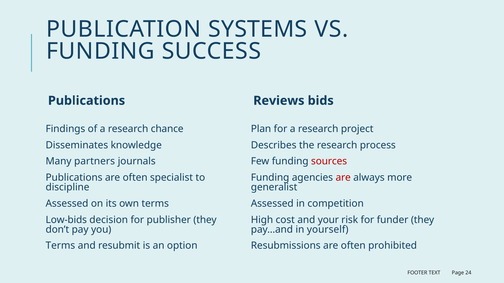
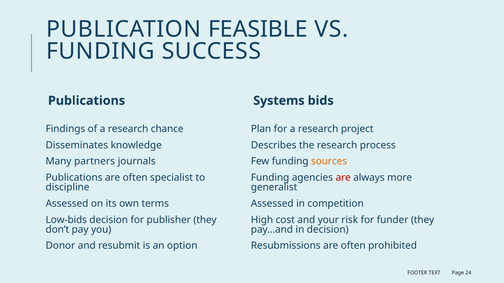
SYSTEMS: SYSTEMS -> FEASIBLE
Reviews: Reviews -> Systems
sources colour: red -> orange
in yourself: yourself -> decision
Terms at (60, 246): Terms -> Donor
